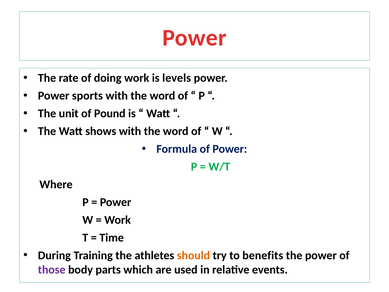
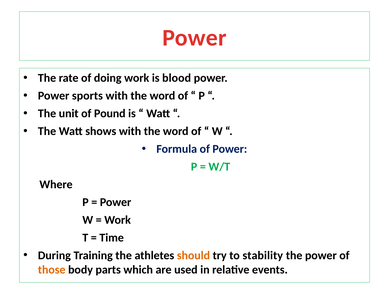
levels: levels -> blood
benefits: benefits -> stability
those colour: purple -> orange
